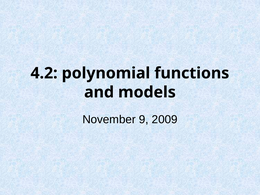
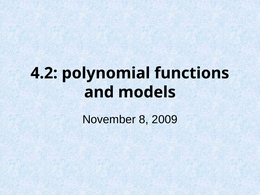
9: 9 -> 8
